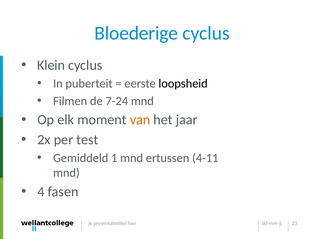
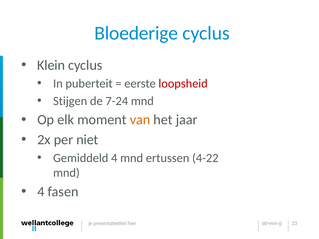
loopsheid colour: black -> red
Filmen: Filmen -> Stijgen
test: test -> niet
Gemiddeld 1: 1 -> 4
4-11: 4-11 -> 4-22
